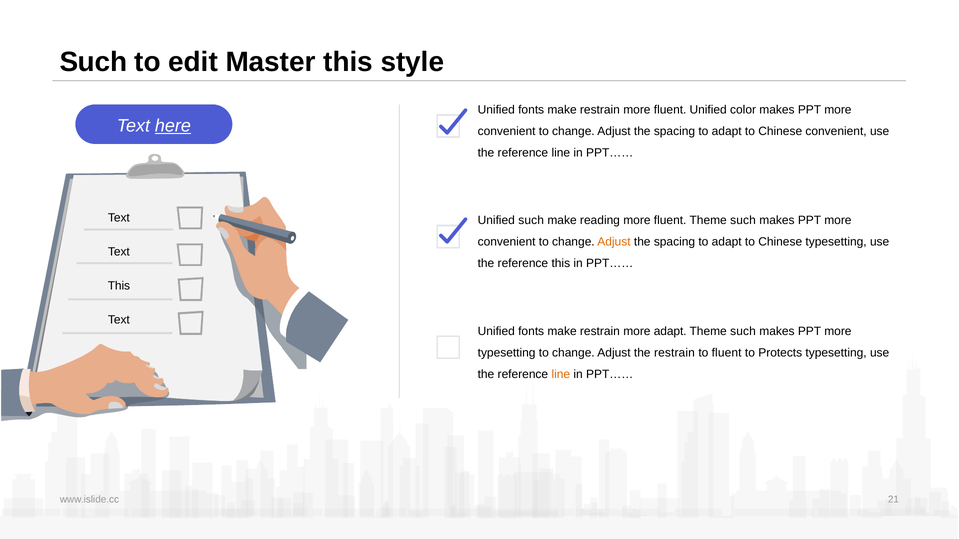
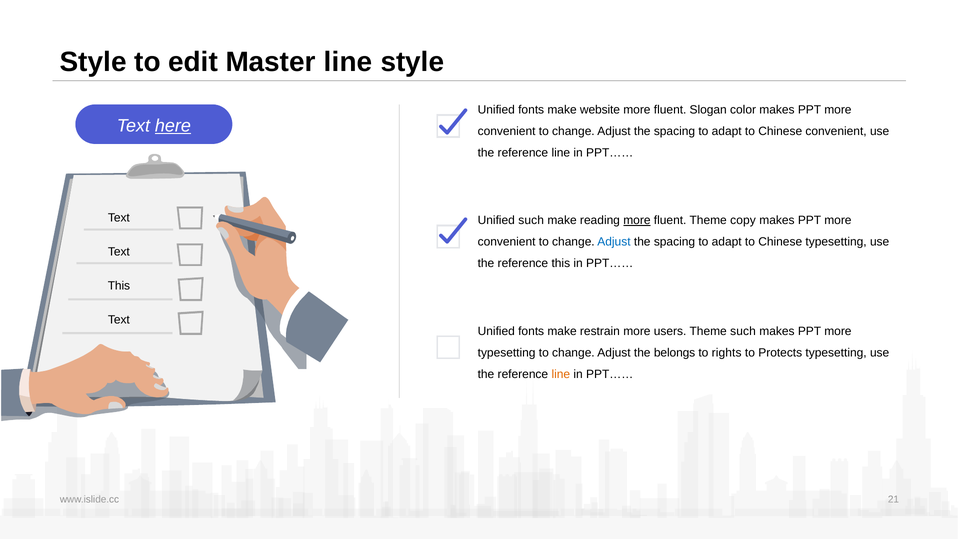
Such at (93, 62): Such -> Style
Master this: this -> line
restrain at (600, 110): restrain -> website
fluent Unified: Unified -> Slogan
more at (637, 221) underline: none -> present
fluent Theme such: such -> copy
Adjust at (614, 242) colour: orange -> blue
more adapt: adapt -> users
the restrain: restrain -> belongs
to fluent: fluent -> rights
